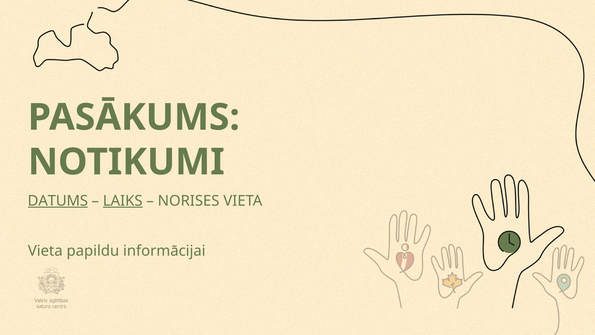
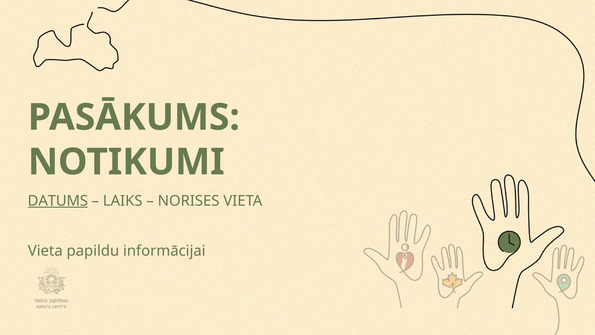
LAIKS underline: present -> none
